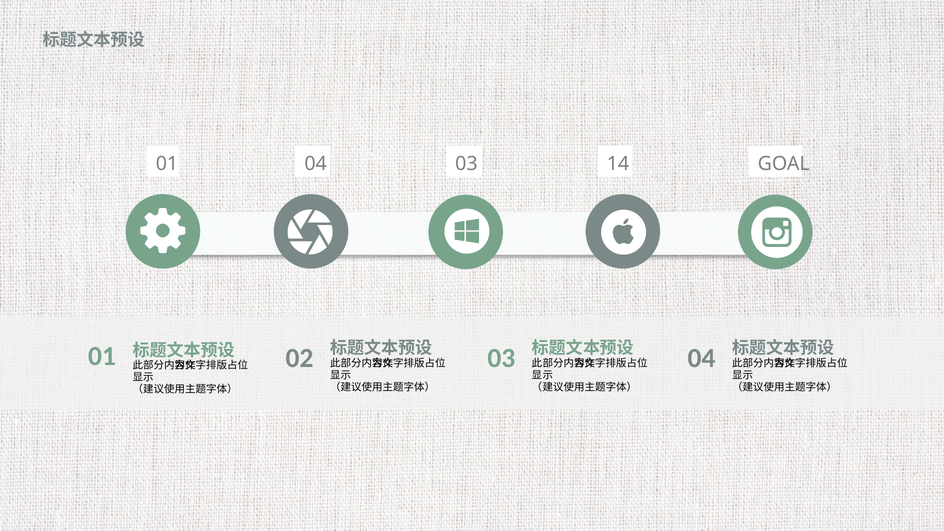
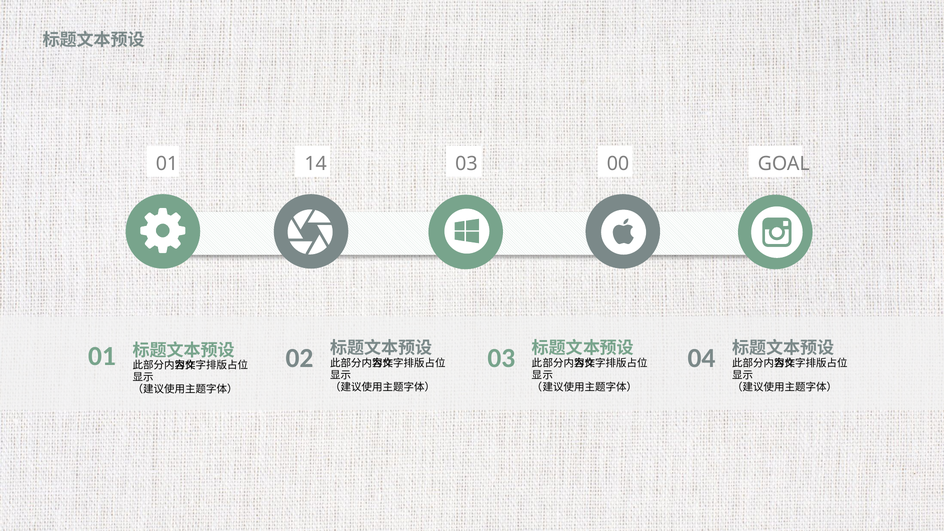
01 04: 04 -> 14
14: 14 -> 00
